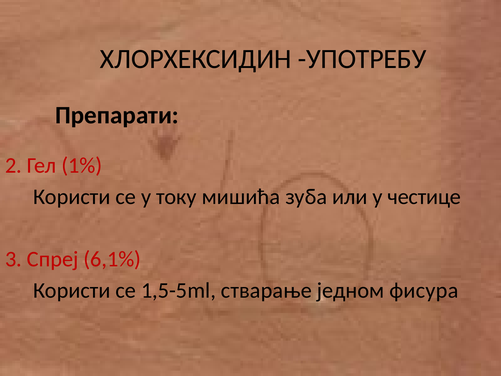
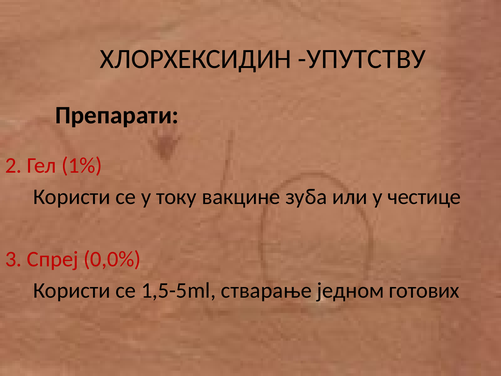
УПОТРЕБУ: УПОТРЕБУ -> УПУТСТВУ
мишића: мишића -> вакцине
6,1%: 6,1% -> 0,0%
фисура: фисура -> готових
